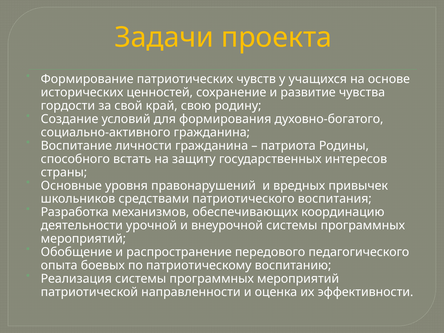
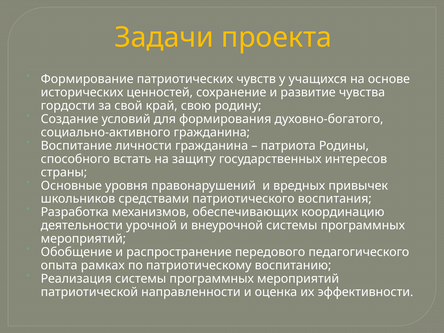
боевых: боевых -> рамках
